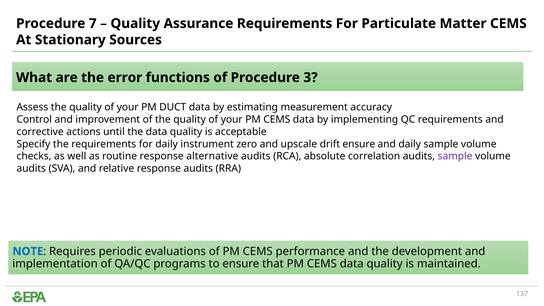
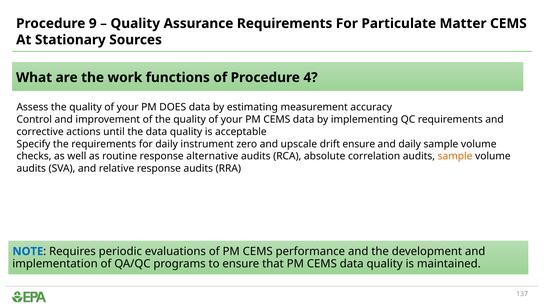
7: 7 -> 9
error: error -> work
3: 3 -> 4
DUCT: DUCT -> DOES
sample at (455, 156) colour: purple -> orange
